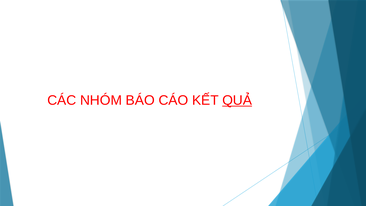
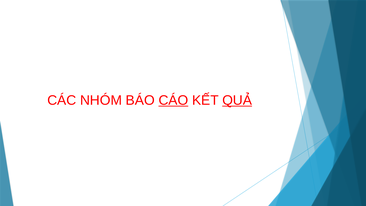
CÁO underline: none -> present
